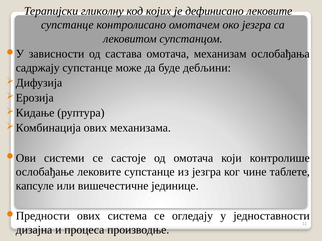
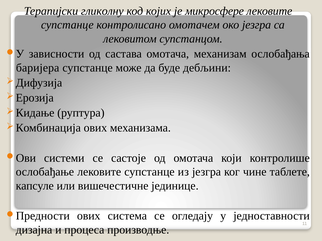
дефинисано: дефинисано -> микросфере
садржају: садржају -> баријера
